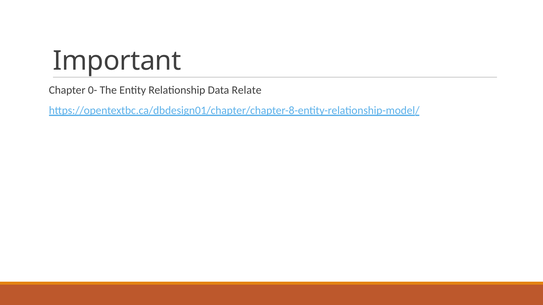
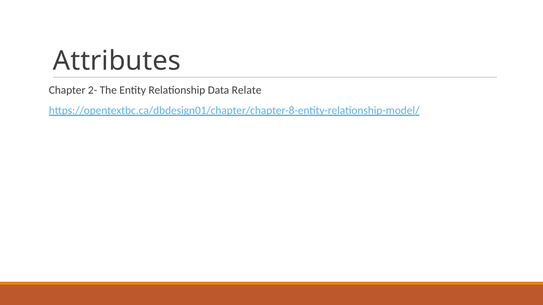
Important: Important -> Attributes
0-: 0- -> 2-
